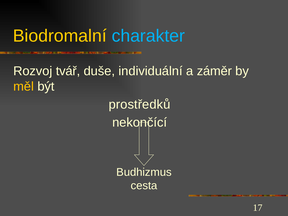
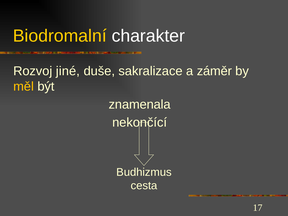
charakter colour: light blue -> white
tvář: tvář -> jiné
individuální: individuální -> sakralizace
prostředků: prostředků -> znamenala
